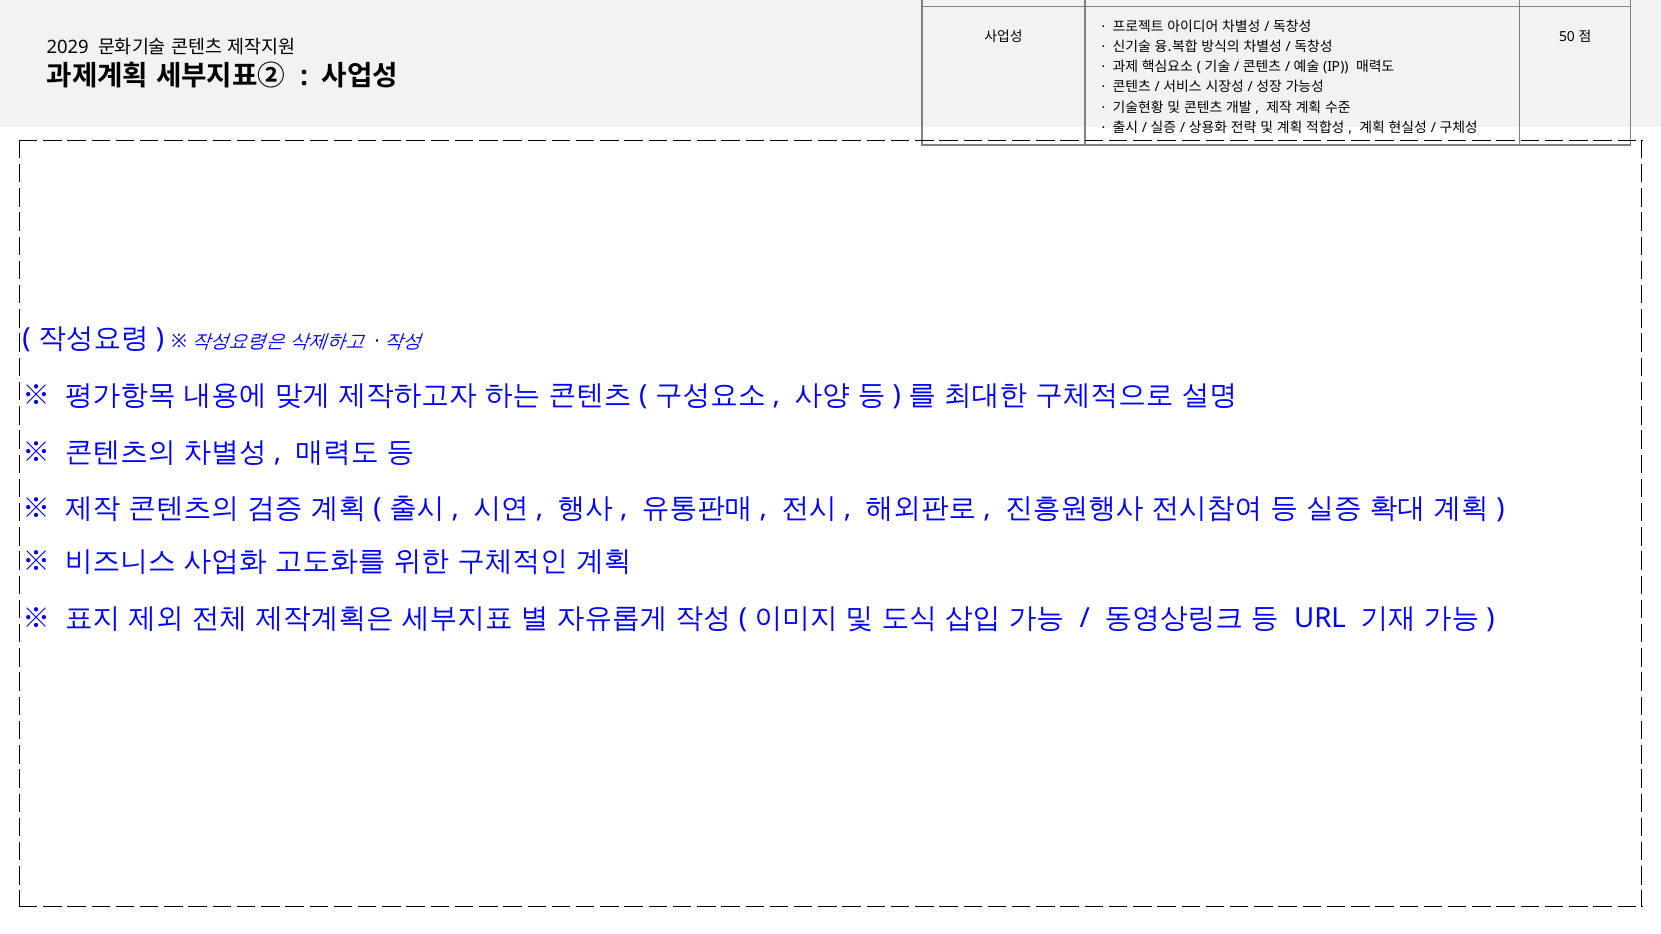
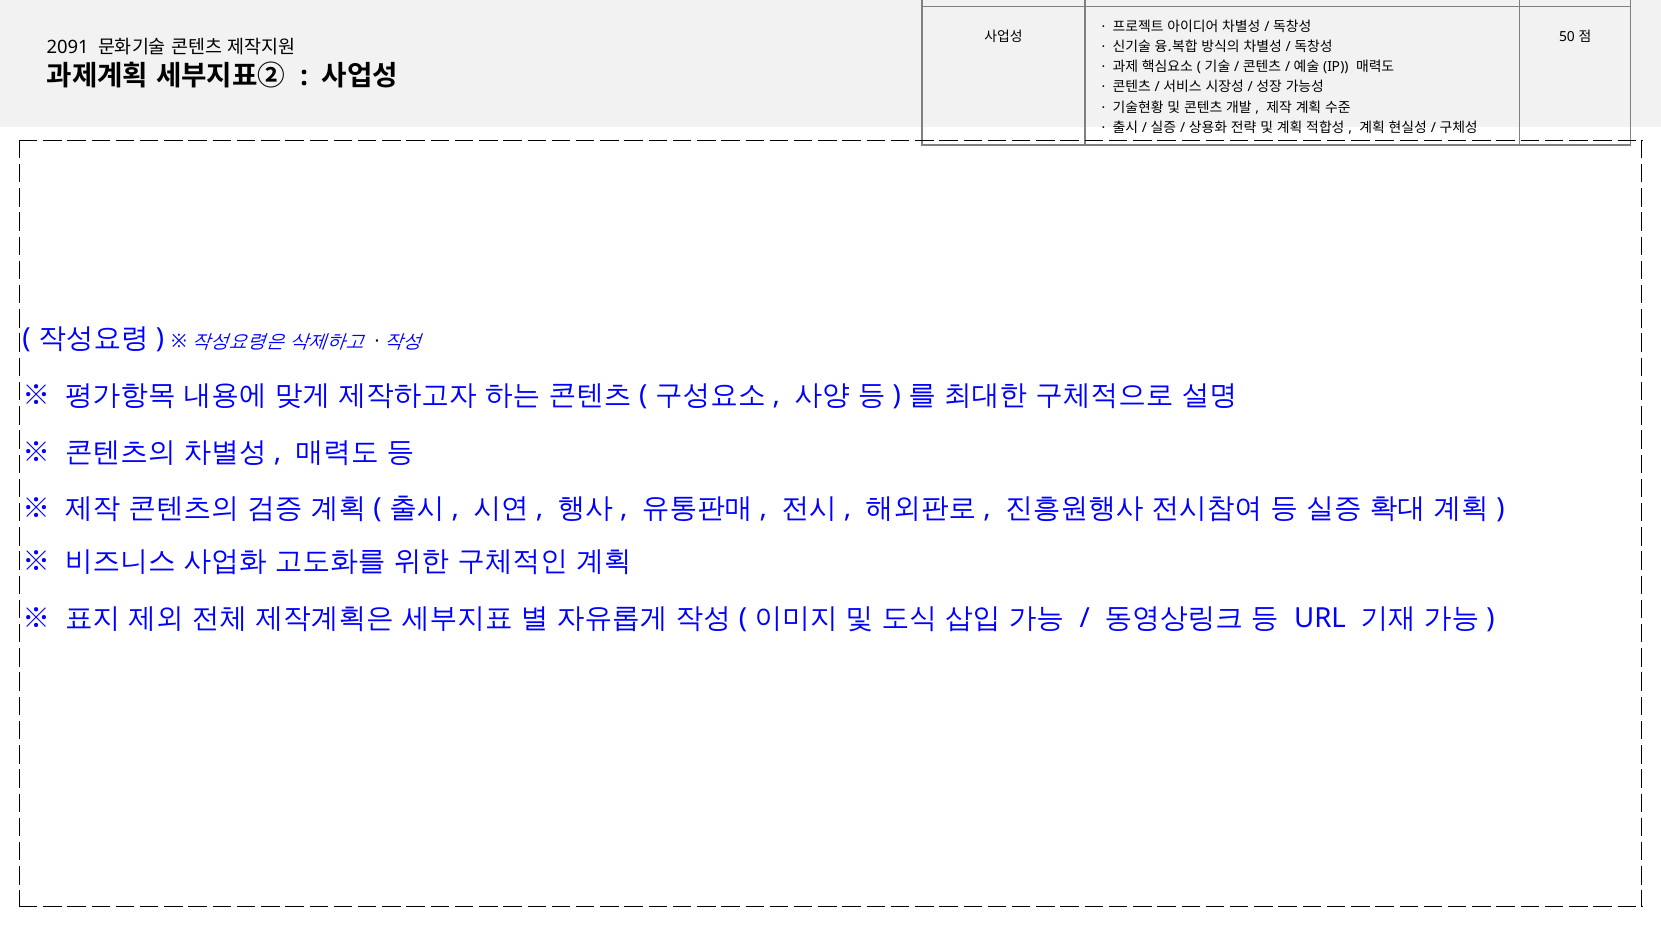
2029: 2029 -> 2091
